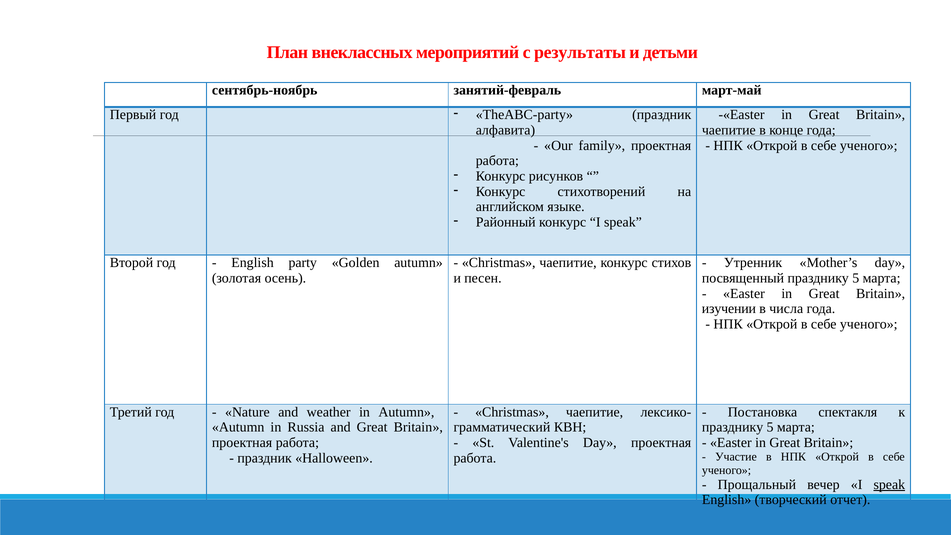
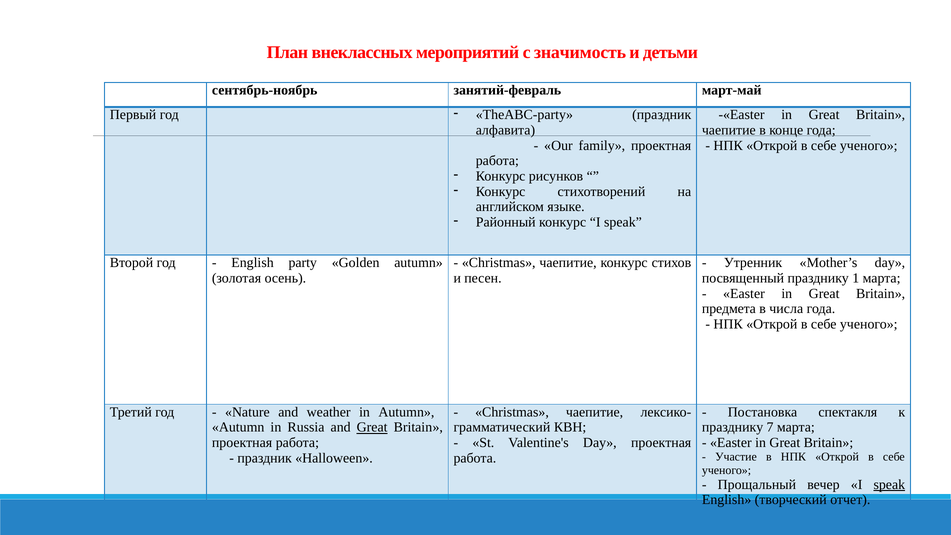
результаты: результаты -> значимость
посвященный празднику 5: 5 -> 1
изучении: изучении -> предмета
Great at (372, 427) underline: none -> present
5 at (770, 427): 5 -> 7
